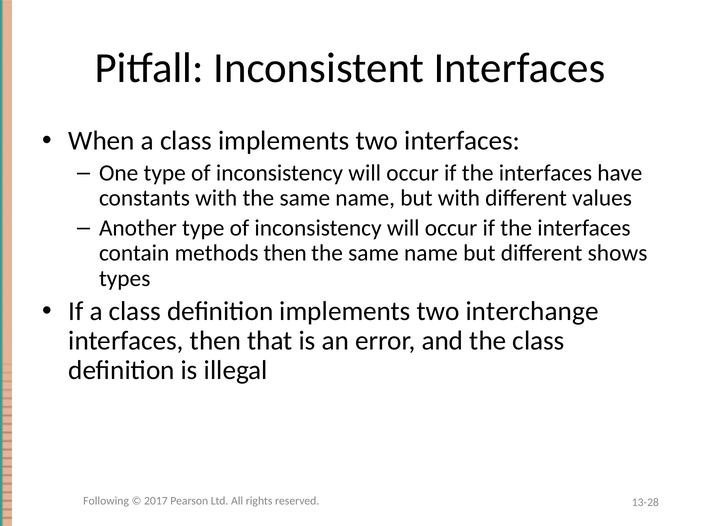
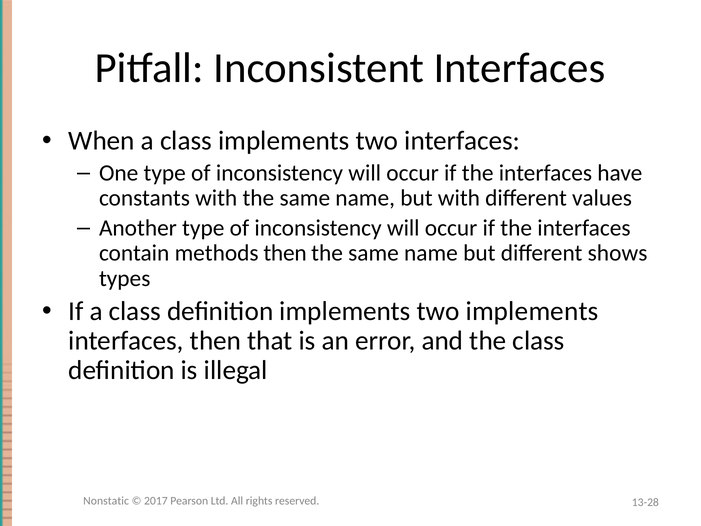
two interchange: interchange -> implements
Following: Following -> Nonstatic
